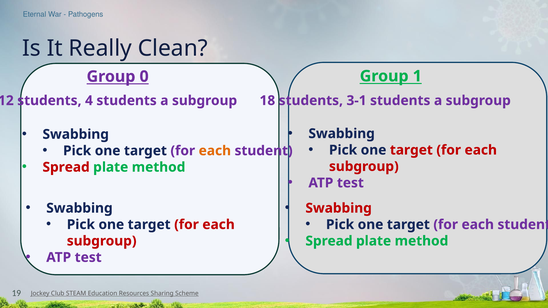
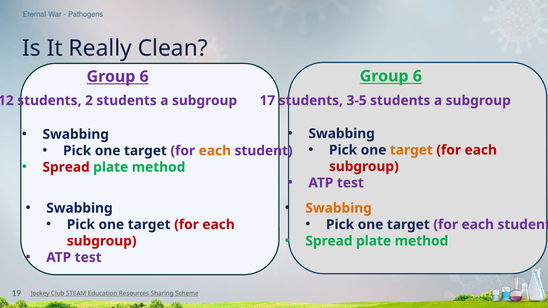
0 at (144, 77): 0 -> 6
1 at (417, 76): 1 -> 6
4: 4 -> 2
18: 18 -> 17
3-1: 3-1 -> 3-5
target at (411, 150) colour: red -> orange
Swabbing at (339, 208) colour: red -> orange
